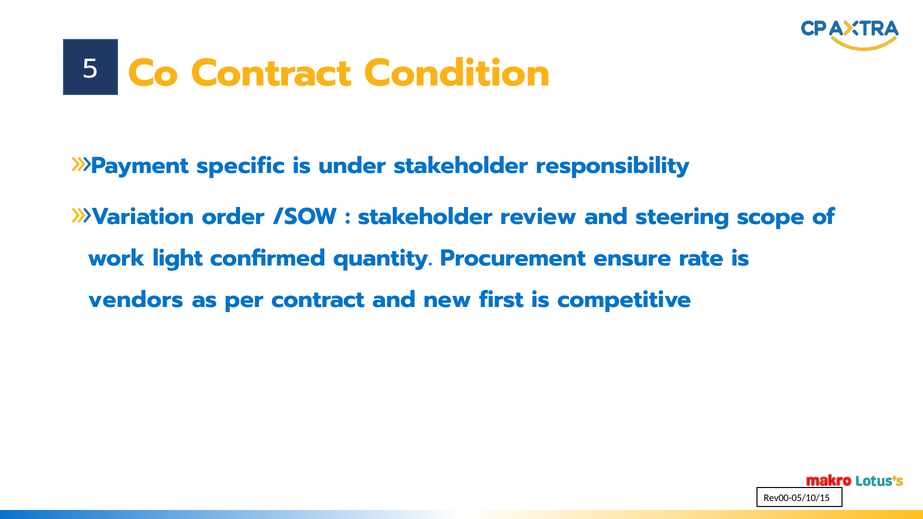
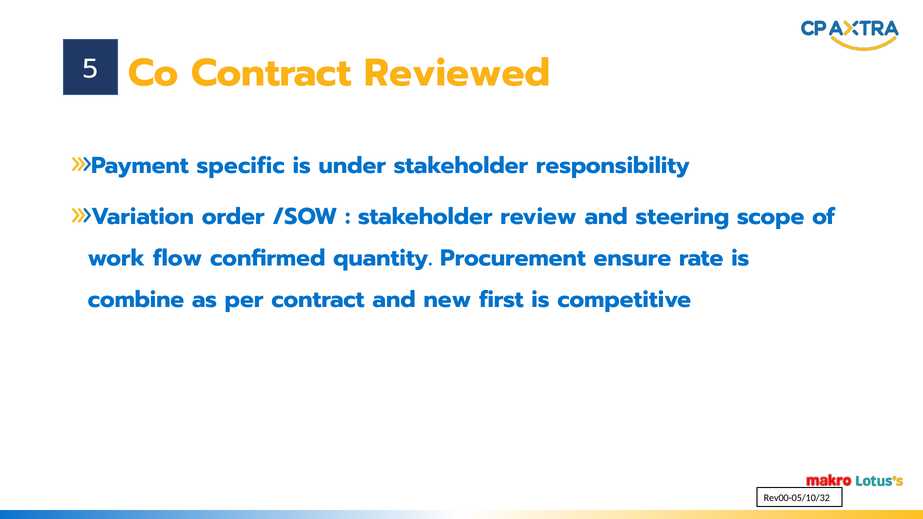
Condition: Condition -> Reviewed
light: light -> flow
vendors: vendors -> combine
Rev00-05/10/15: Rev00-05/10/15 -> Rev00-05/10/32
